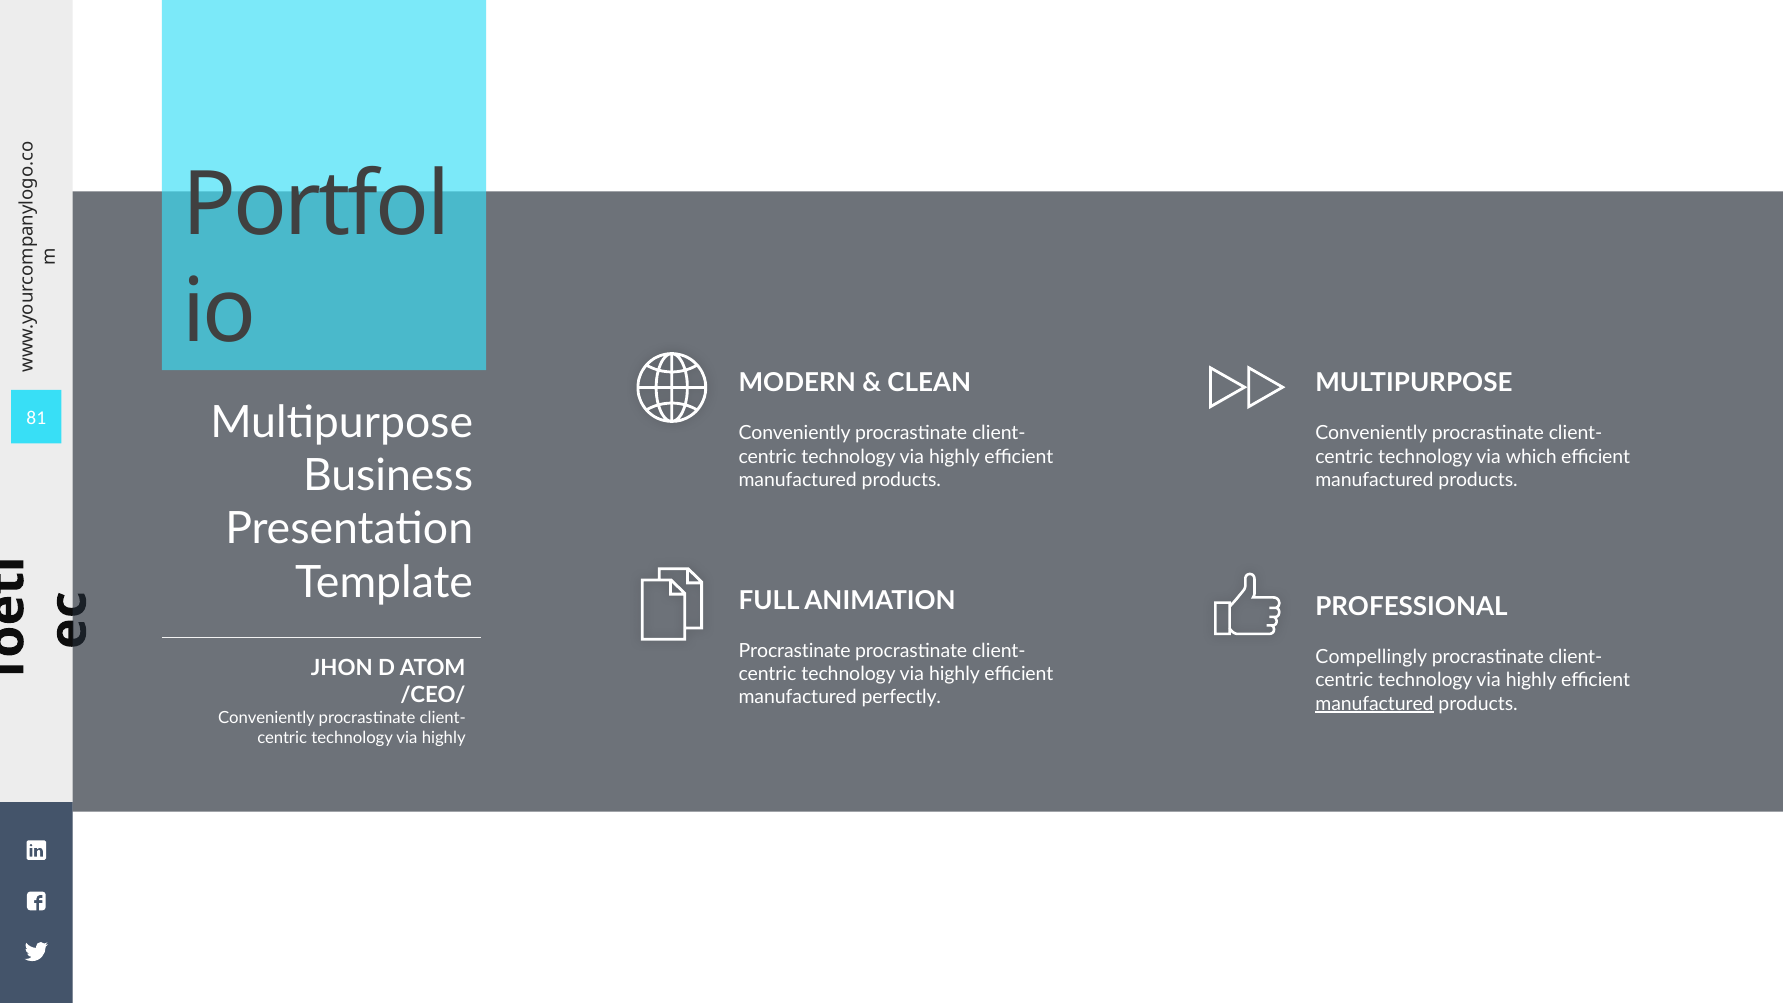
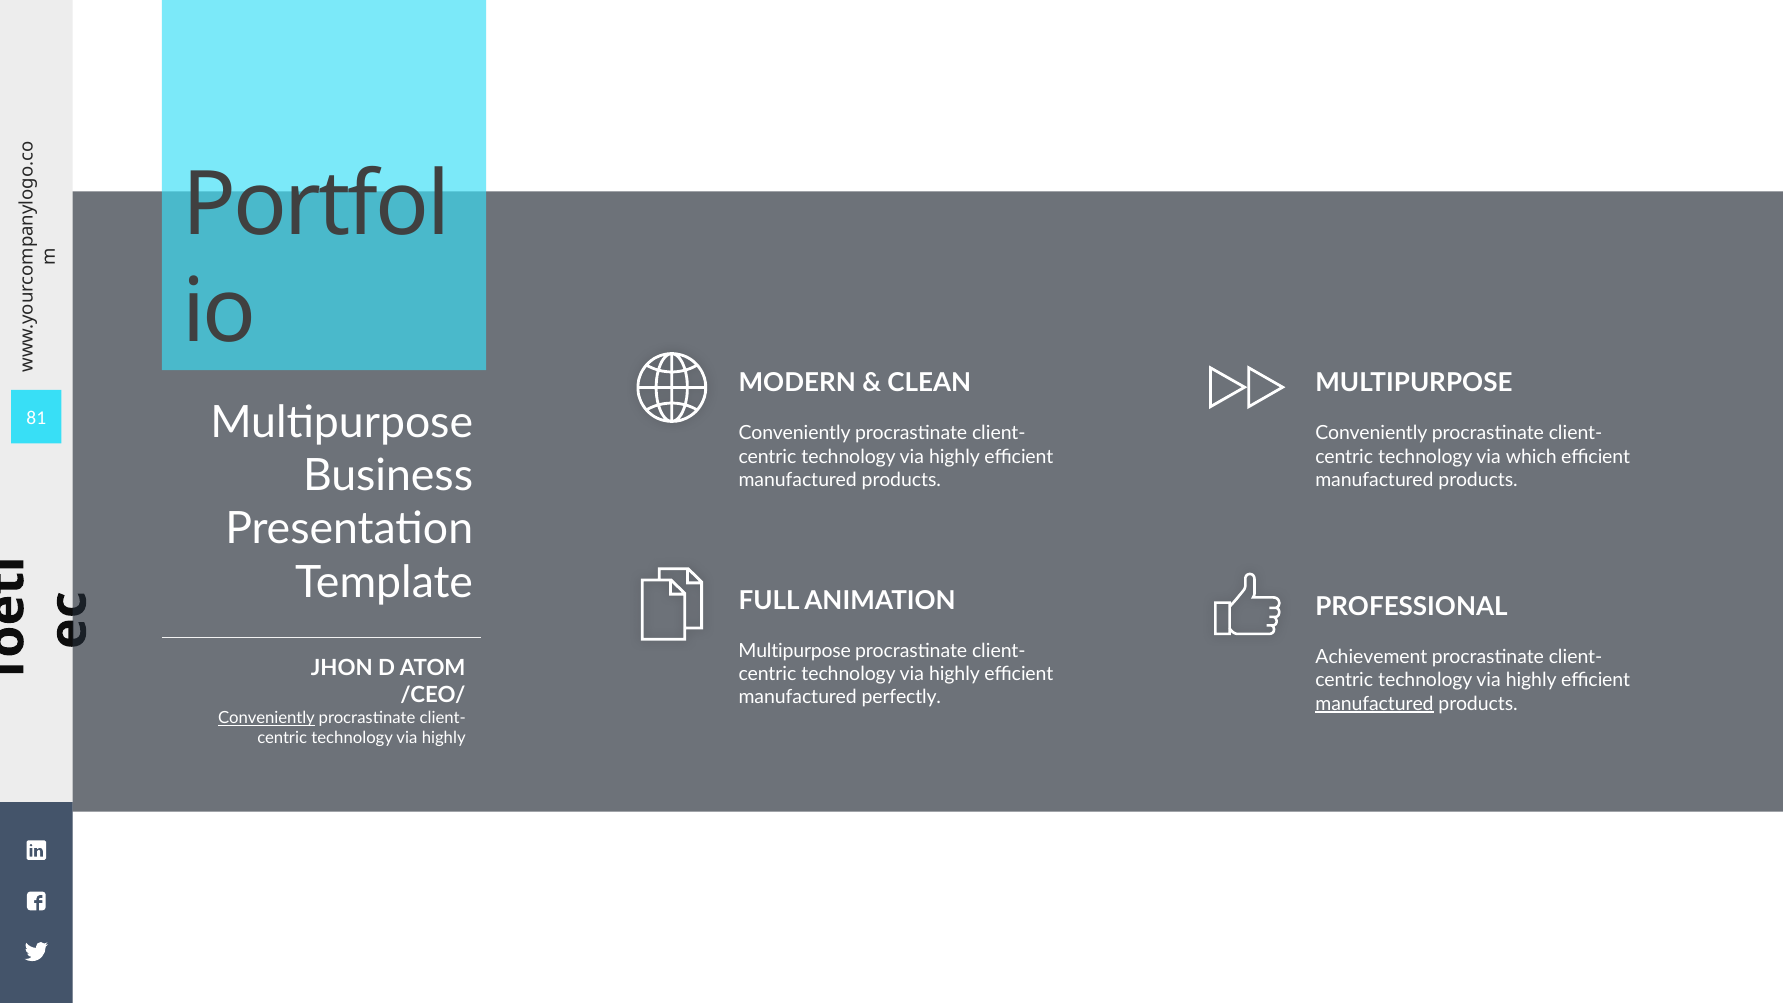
Procrastinate at (795, 651): Procrastinate -> Multipurpose
Compellingly: Compellingly -> Achievement
Conveniently at (266, 718) underline: none -> present
